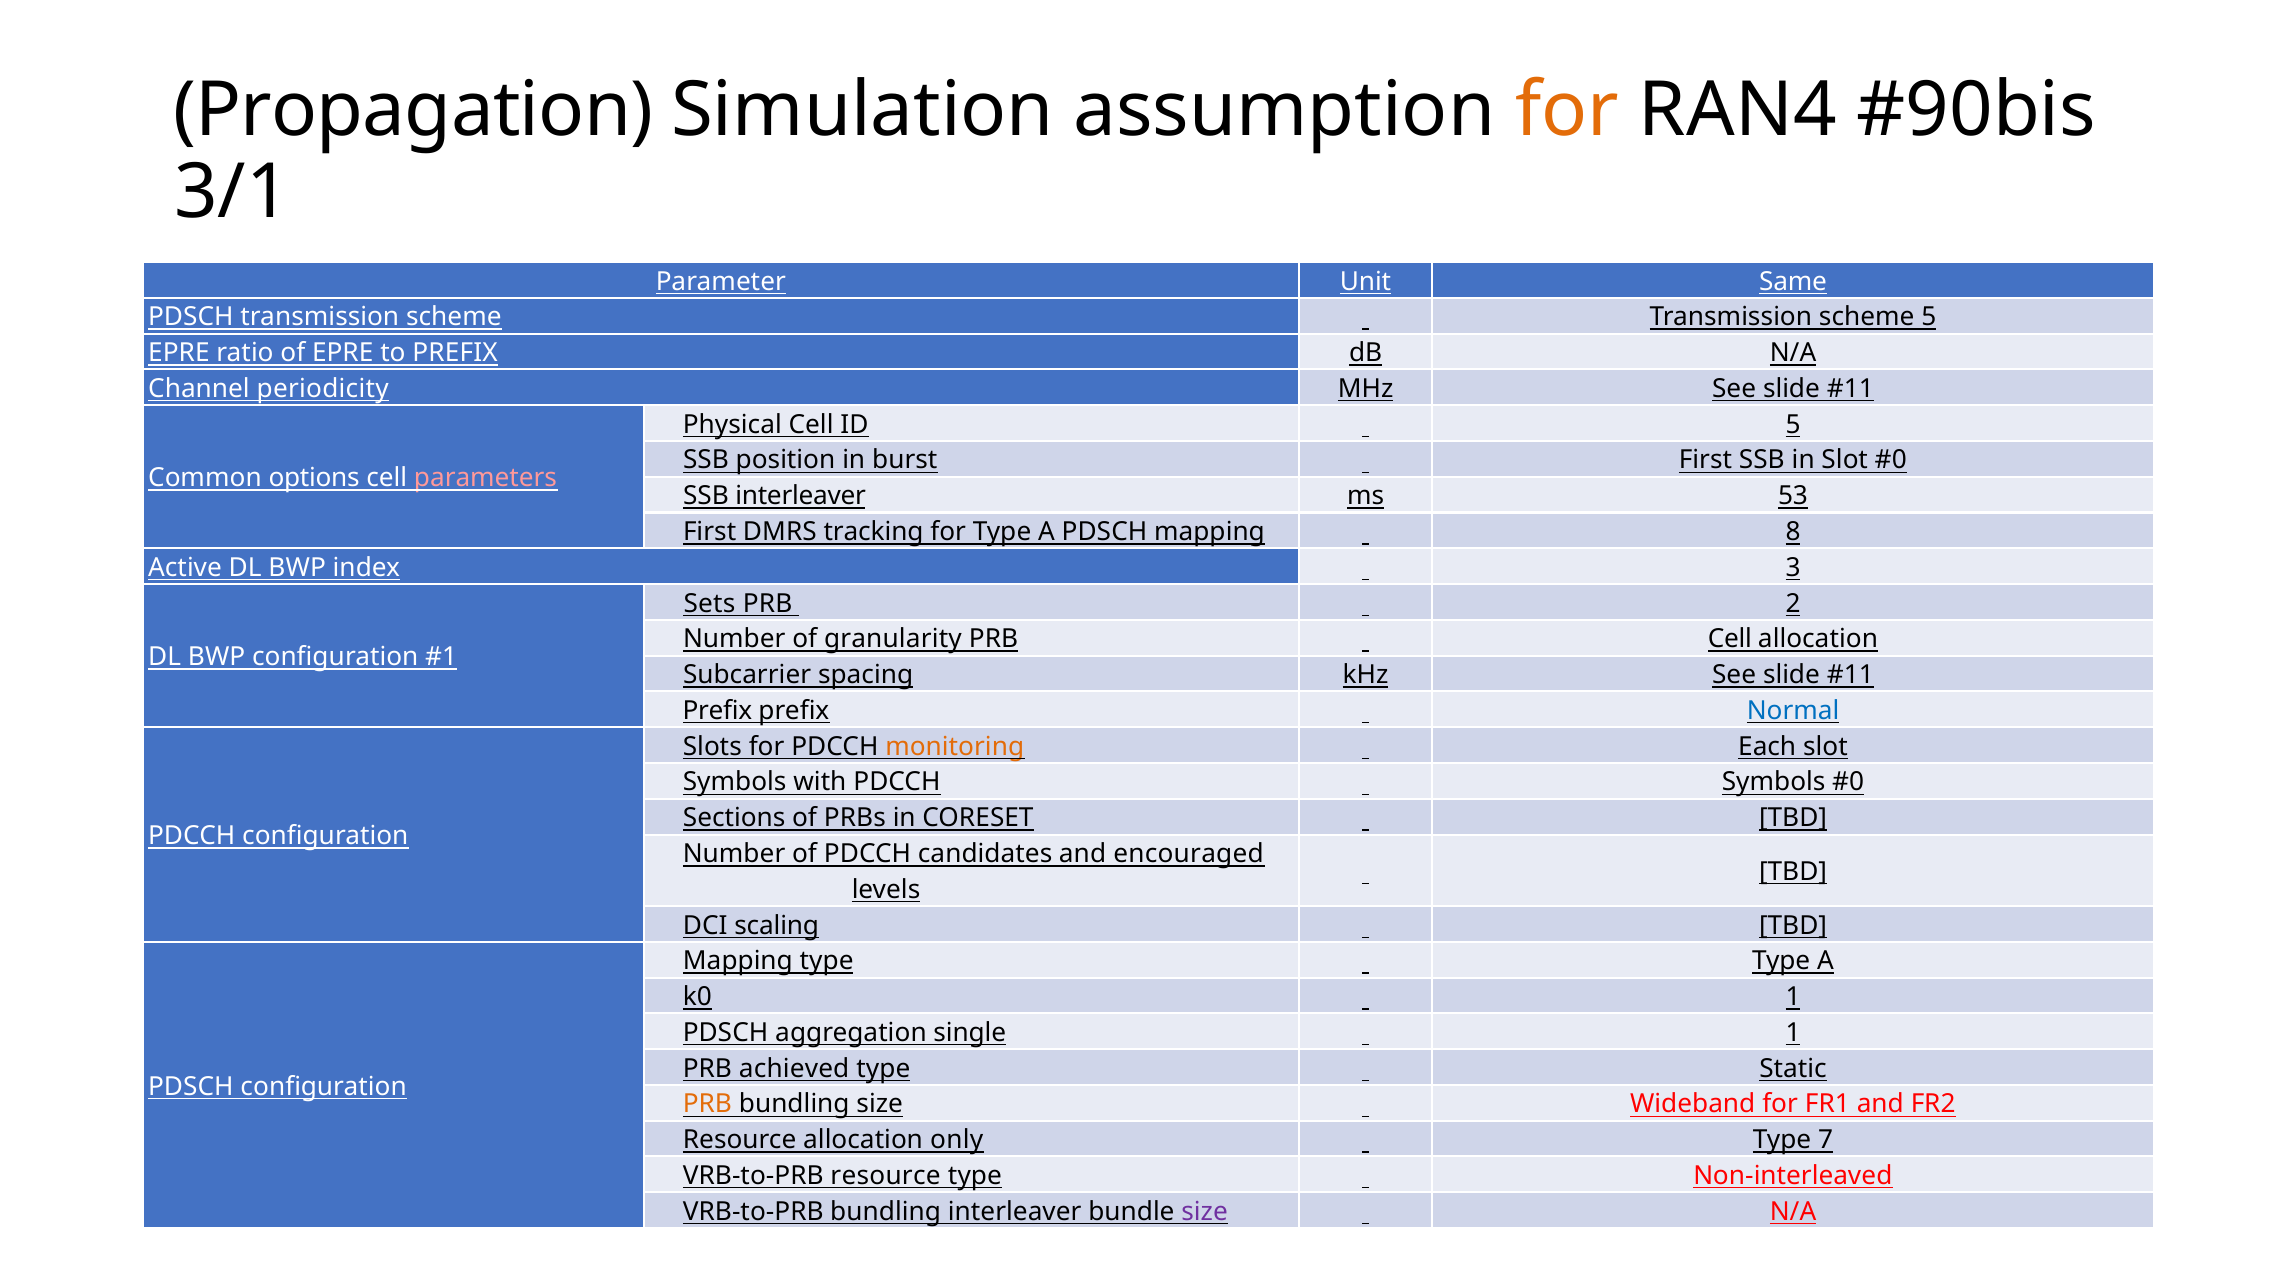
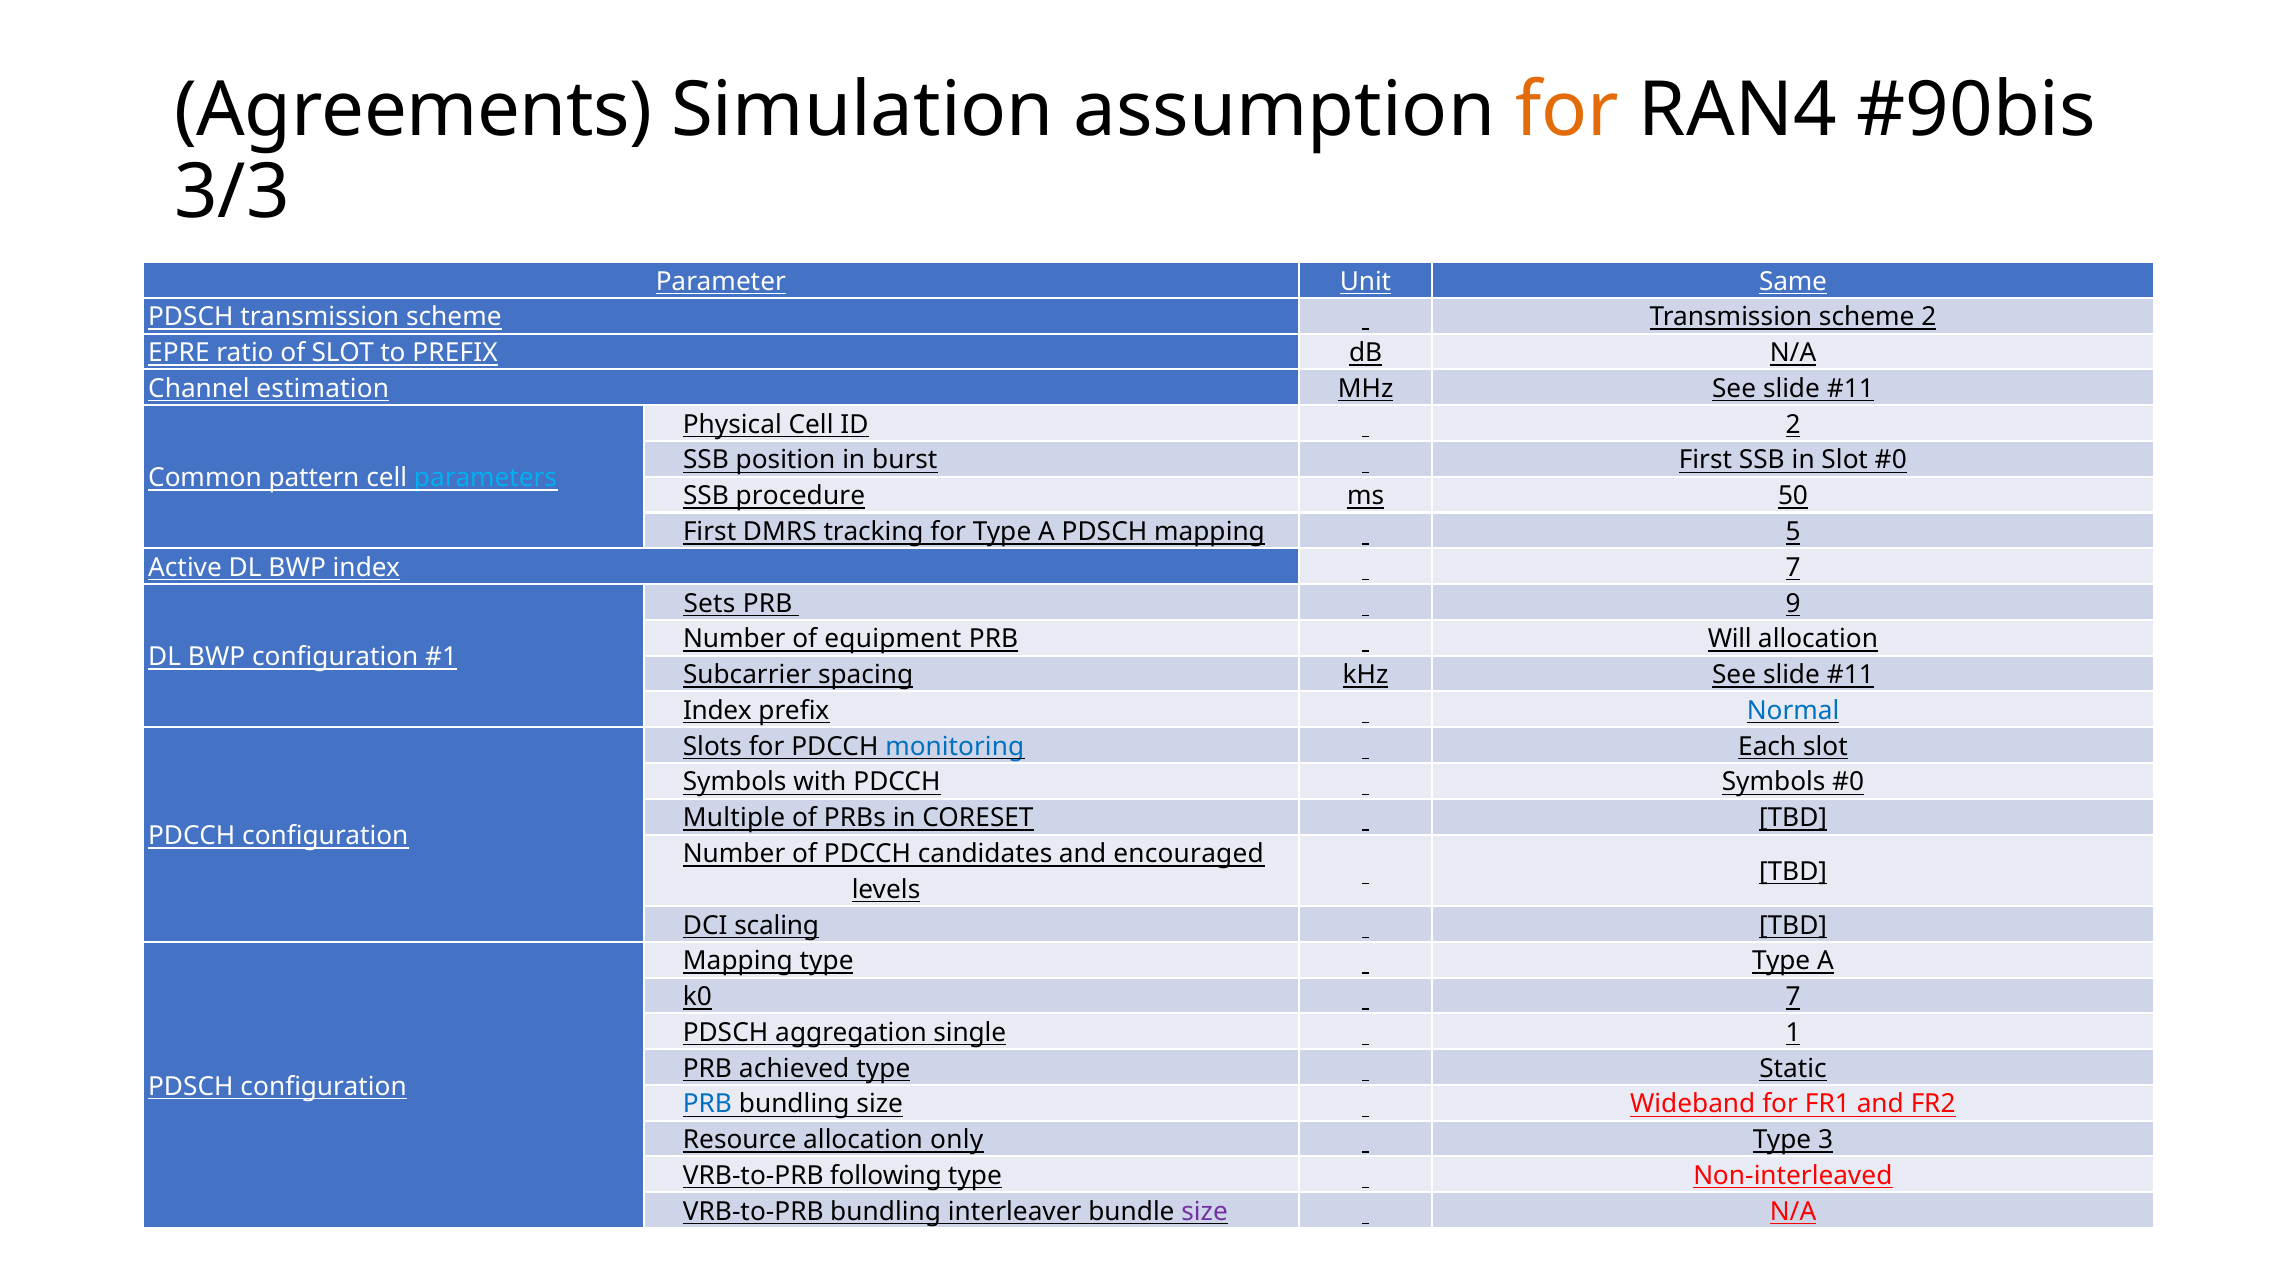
Propagation: Propagation -> Agreements
3/1: 3/1 -> 3/3
scheme 5: 5 -> 2
of EPRE: EPRE -> SLOT
periodicity: periodicity -> estimation
ID 5: 5 -> 2
options: options -> pattern
parameters colour: pink -> light blue
SSB interleaver: interleaver -> procedure
53: 53 -> 50
8: 8 -> 5
index 3: 3 -> 7
2: 2 -> 9
granularity: granularity -> equipment
PRB Cell: Cell -> Will
Prefix at (717, 711): Prefix -> Index
monitoring colour: orange -> blue
Sections: Sections -> Multiple
k0 1: 1 -> 7
PRB at (707, 1105) colour: orange -> blue
7: 7 -> 3
VRB-to-PRB resource: resource -> following
